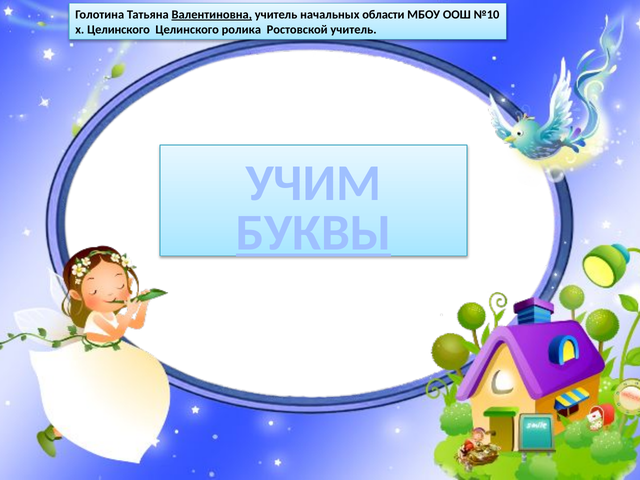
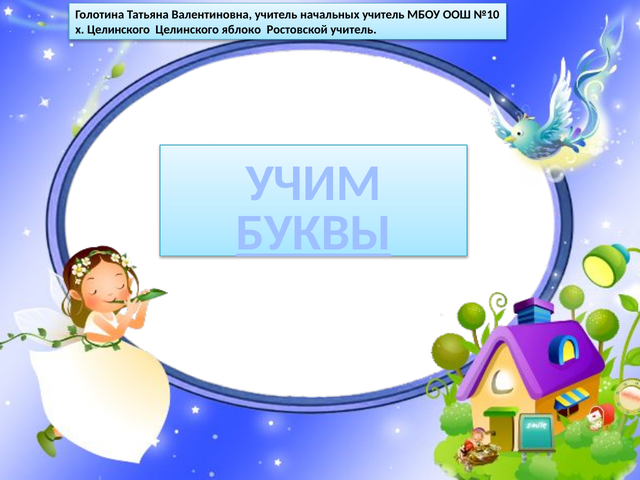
Валентиновна underline: present -> none
начальных области: области -> учитель
ролика: ролика -> яблоко
